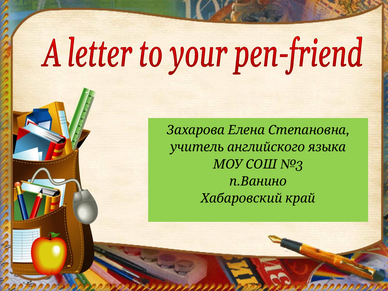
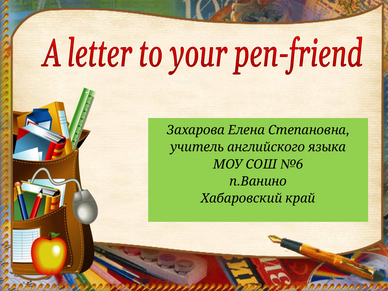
№3: №3 -> №6
